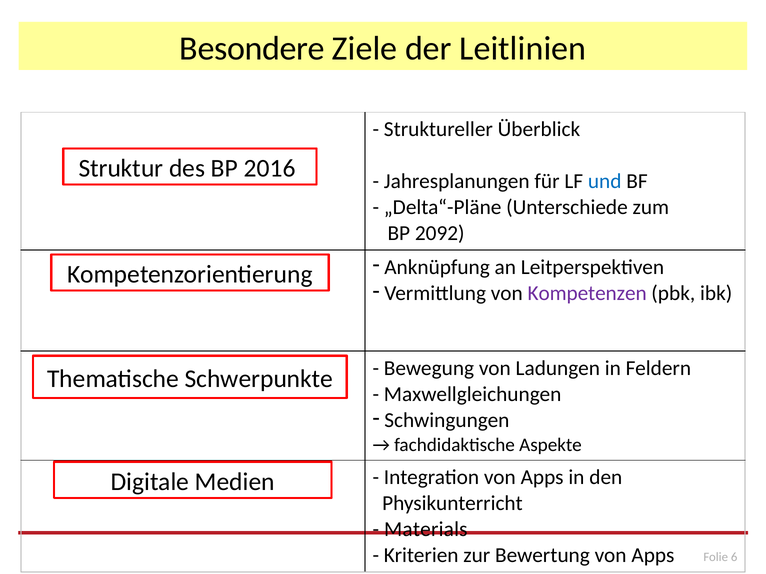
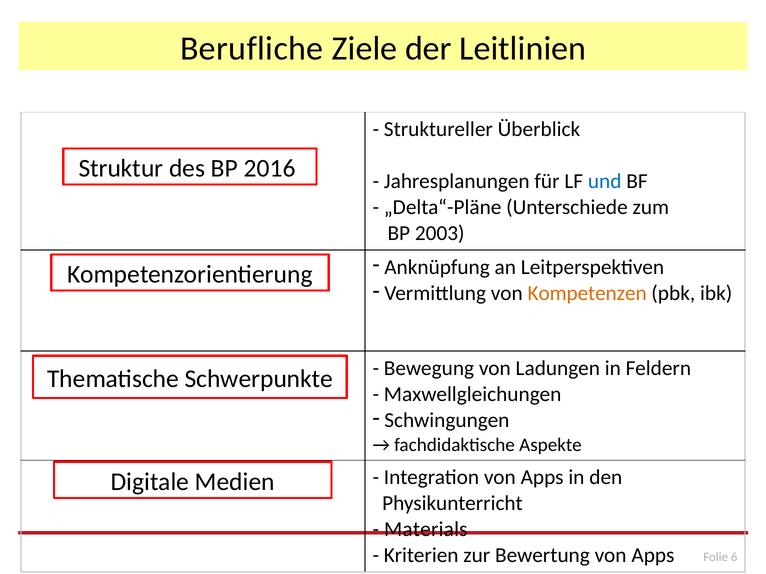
Besondere: Besondere -> Berufliche
2092: 2092 -> 2003
Kompetenzen colour: purple -> orange
